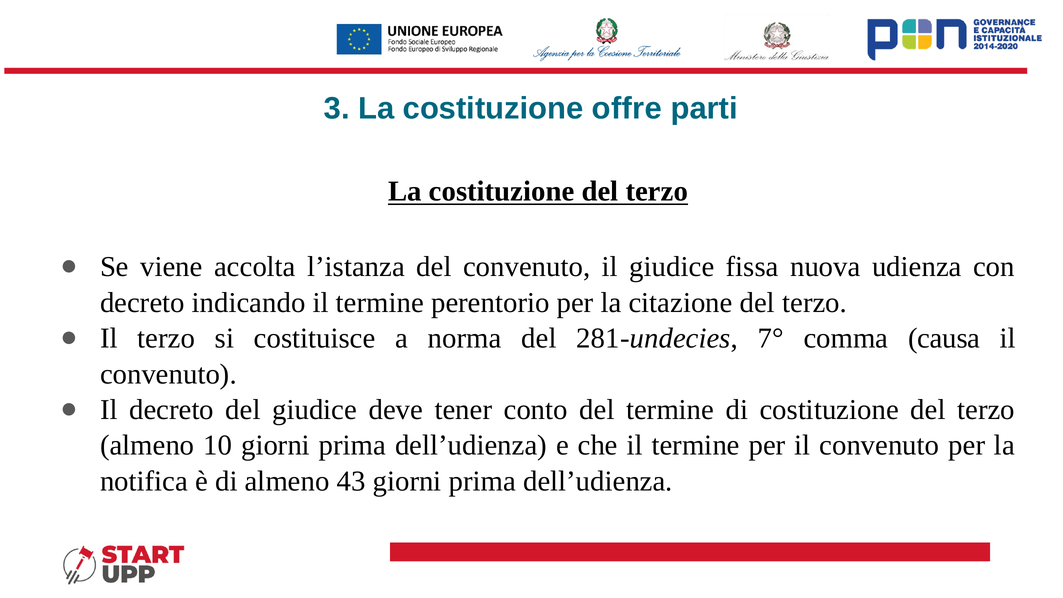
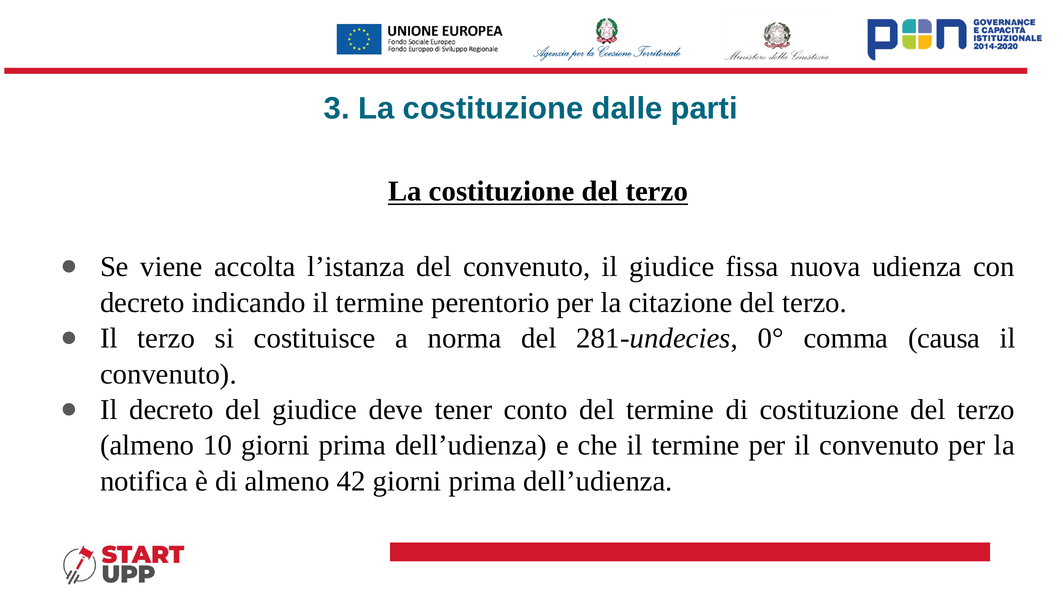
offre: offre -> dalle
7°: 7° -> 0°
43: 43 -> 42
